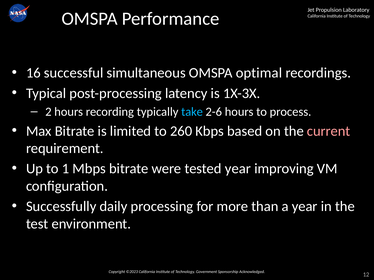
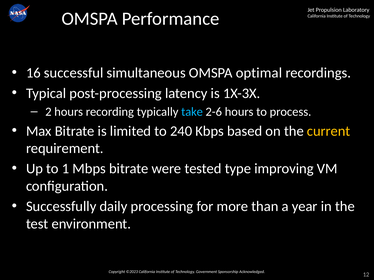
260: 260 -> 240
current colour: pink -> yellow
tested year: year -> type
